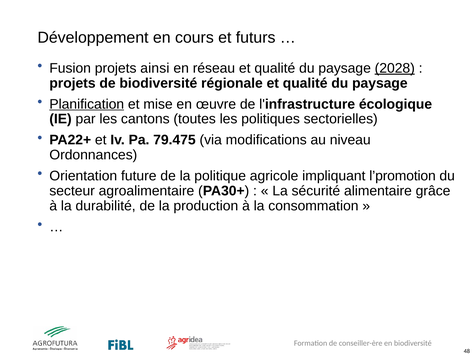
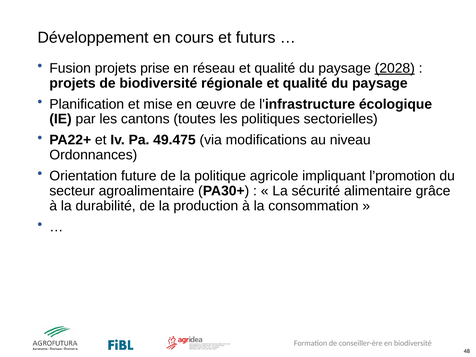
ainsi: ainsi -> prise
Planification underline: present -> none
79.475: 79.475 -> 49.475
